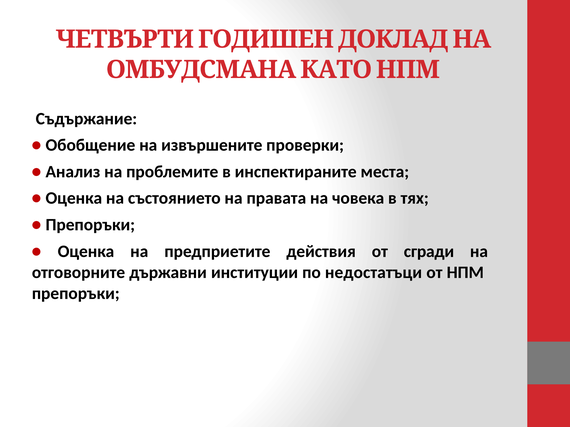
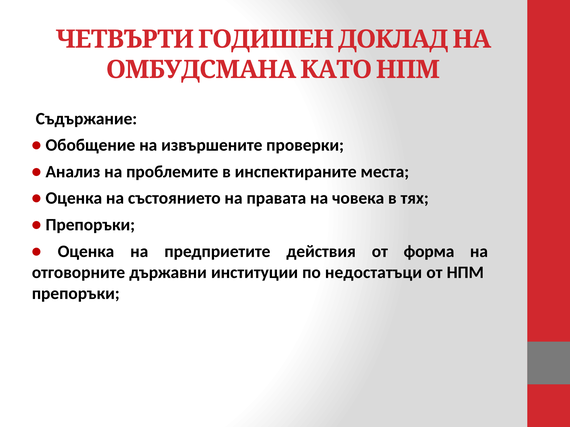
сгради: сгради -> форма
